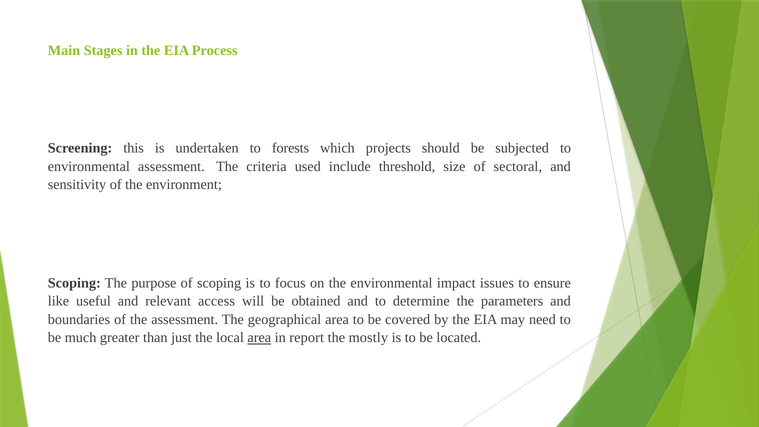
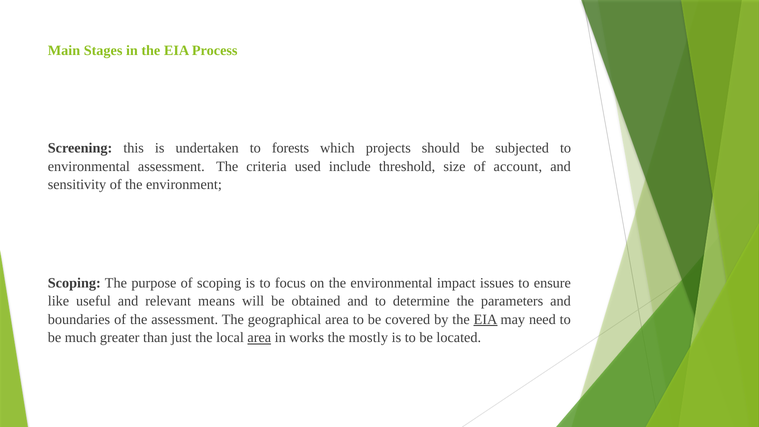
sectoral: sectoral -> account
access: access -> means
EIA at (485, 319) underline: none -> present
report: report -> works
